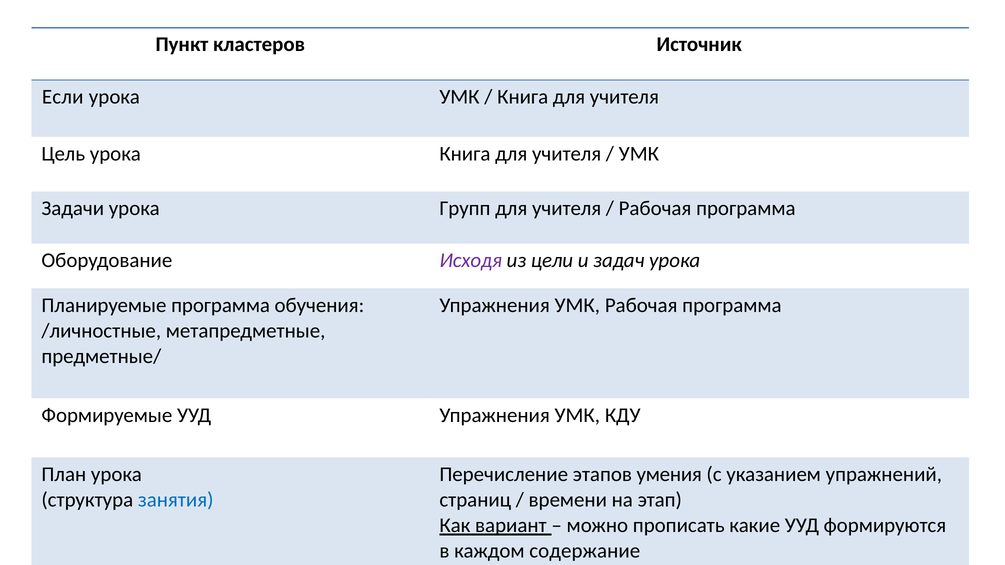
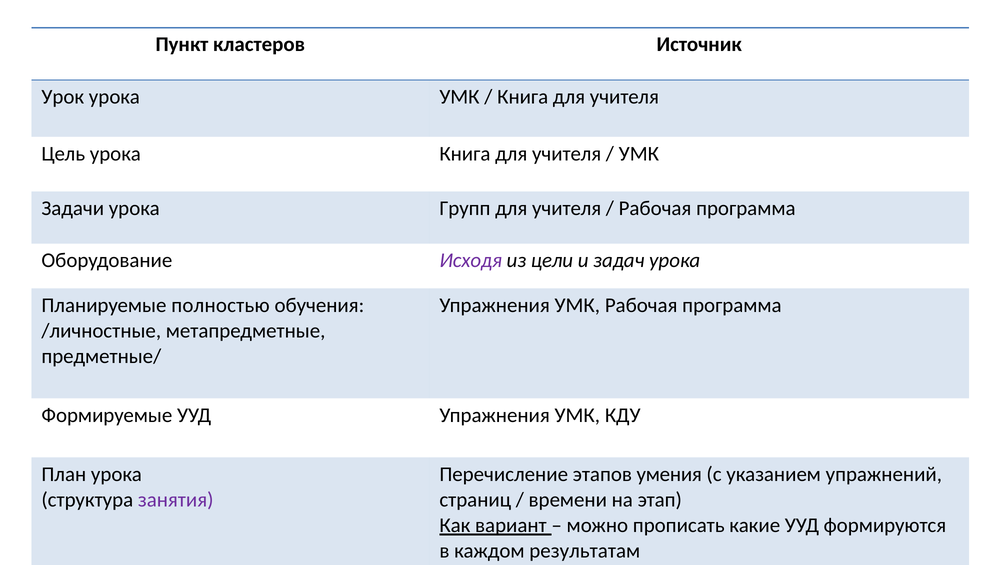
Если: Если -> Урок
Планируемые программа: программа -> полностью
занятия colour: blue -> purple
содержание: содержание -> результатам
